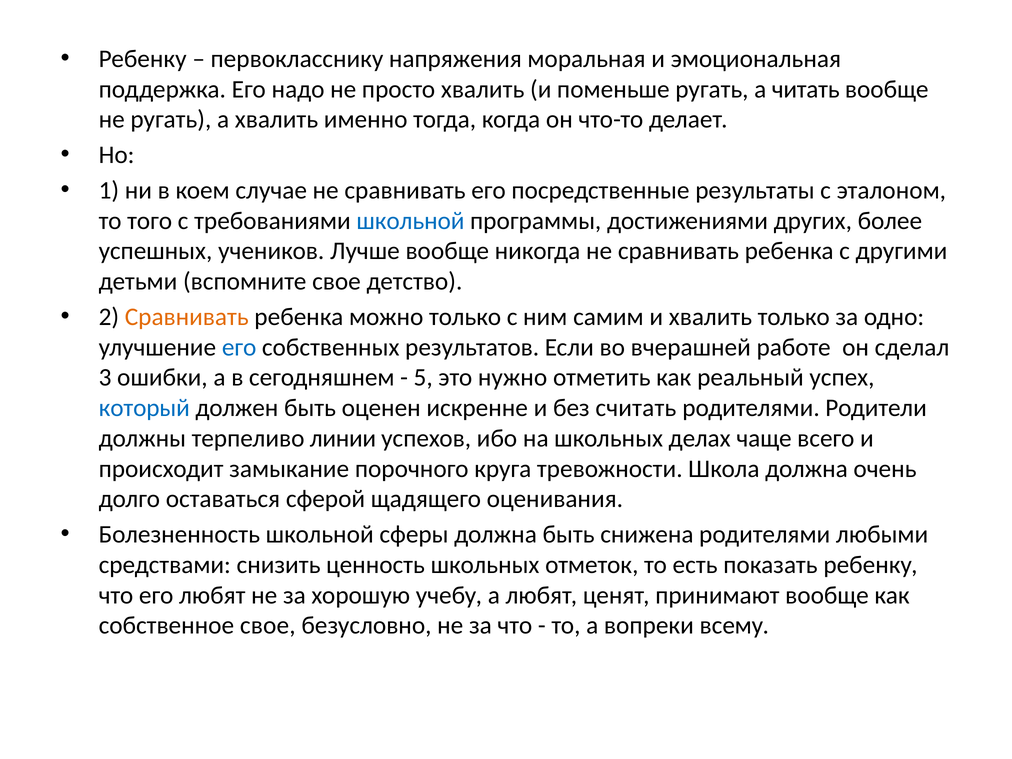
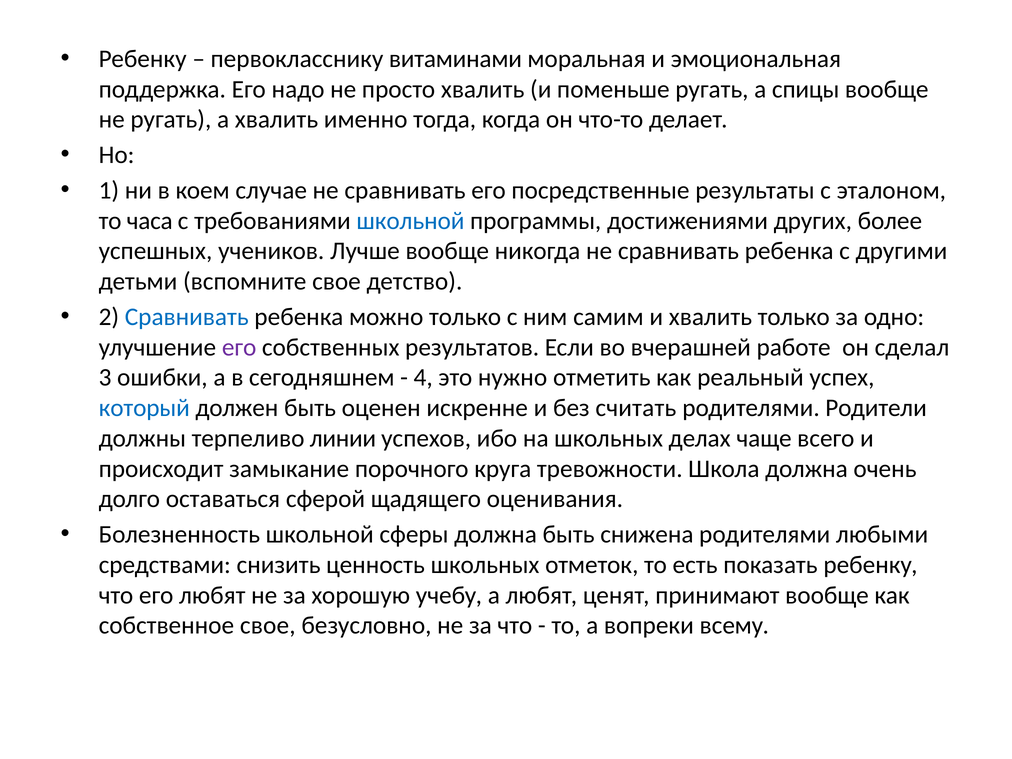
напряжения: напряжения -> витаминами
читать: читать -> спицы
того: того -> часа
Сравнивать at (187, 317) colour: orange -> blue
его at (239, 347) colour: blue -> purple
5: 5 -> 4
